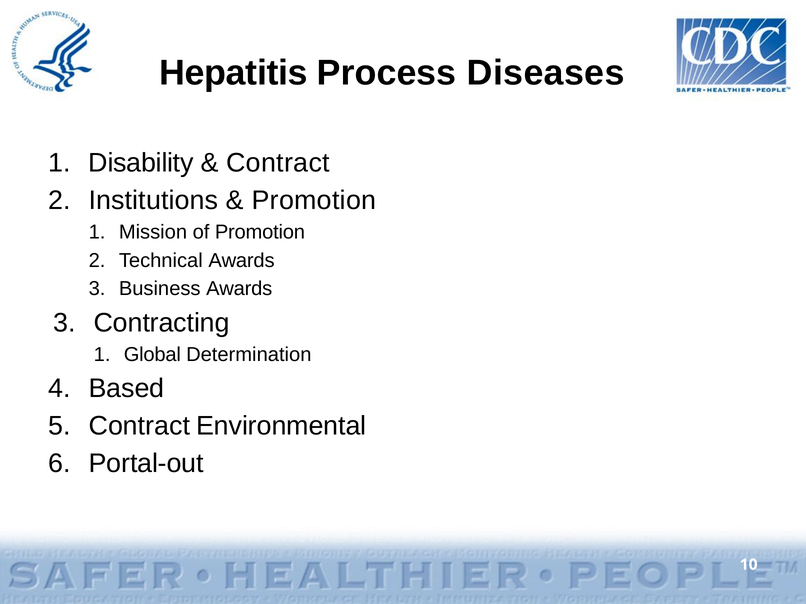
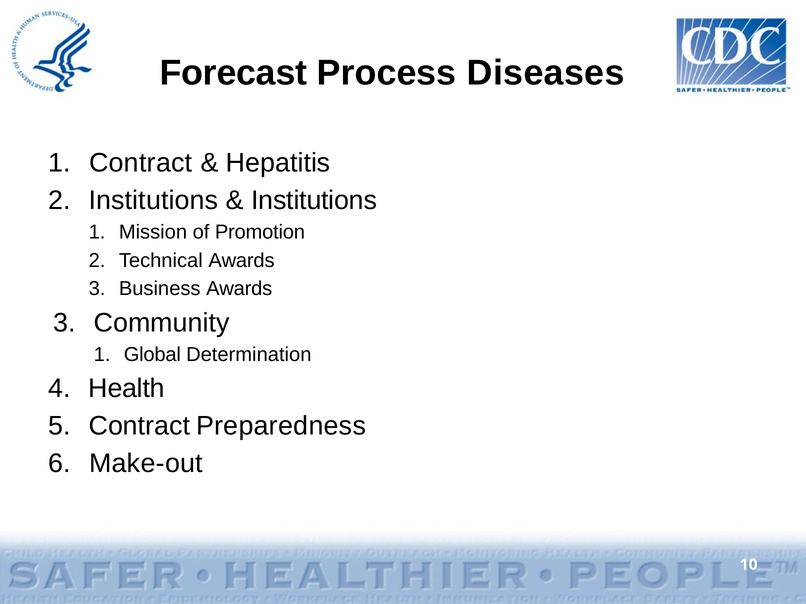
Hepatitis: Hepatitis -> Forecast
Disability at (141, 163): Disability -> Contract
Contract at (278, 163): Contract -> Hepatitis
Promotion at (314, 201): Promotion -> Institutions
Contracting: Contracting -> Community
Based: Based -> Health
Environmental: Environmental -> Preparedness
Portal-out: Portal-out -> Make-out
